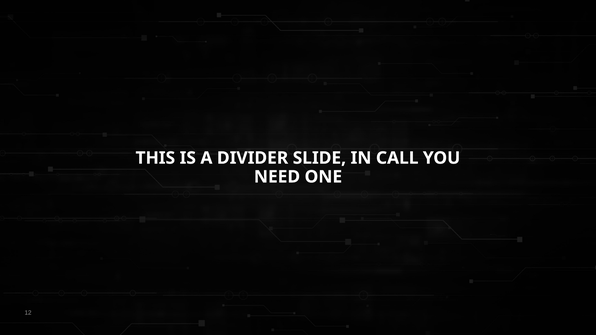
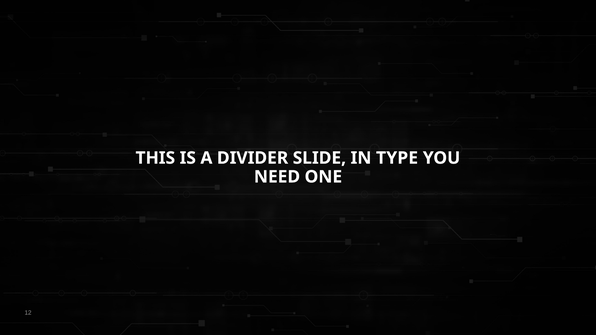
CALL: CALL -> TYPE
